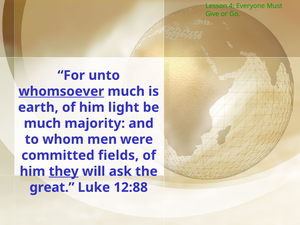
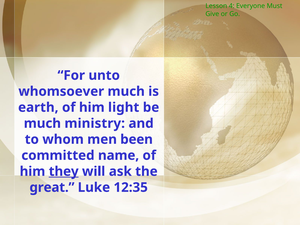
whomsoever underline: present -> none
majority: majority -> ministry
were: were -> been
fields: fields -> name
12:88: 12:88 -> 12:35
